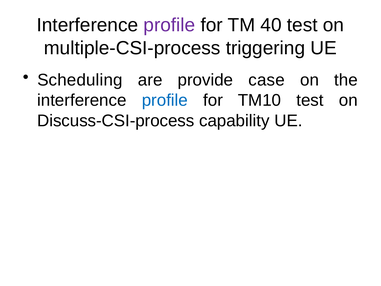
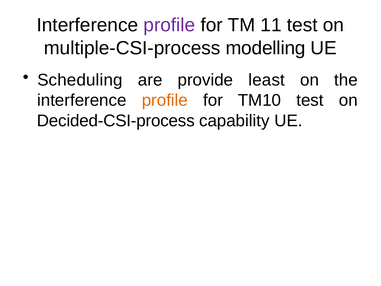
40: 40 -> 11
triggering: triggering -> modelling
case: case -> least
profile at (165, 100) colour: blue -> orange
Discuss-CSI-process: Discuss-CSI-process -> Decided-CSI-process
